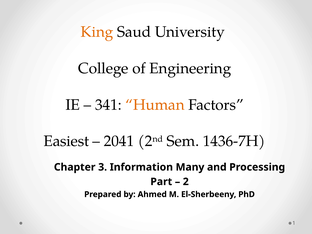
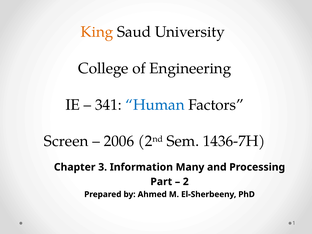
Human colour: orange -> blue
Easiest: Easiest -> Screen
2041: 2041 -> 2006
